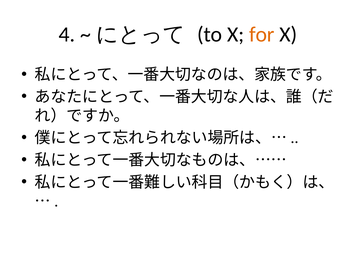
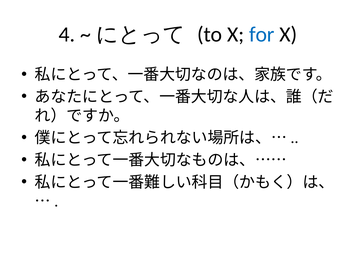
for colour: orange -> blue
